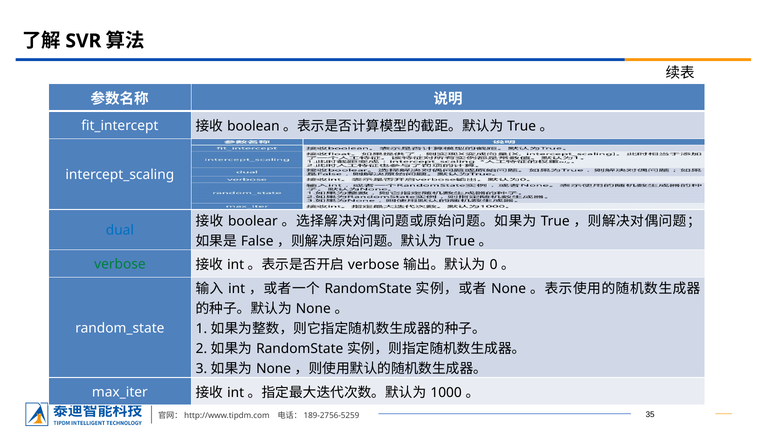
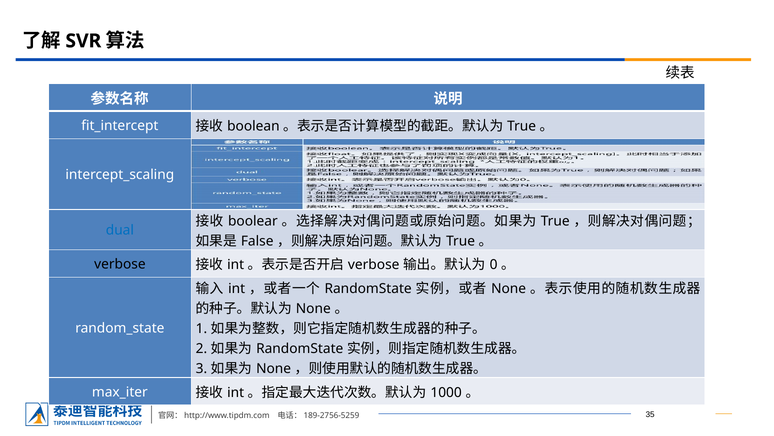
verbose at (120, 264) colour: green -> black
